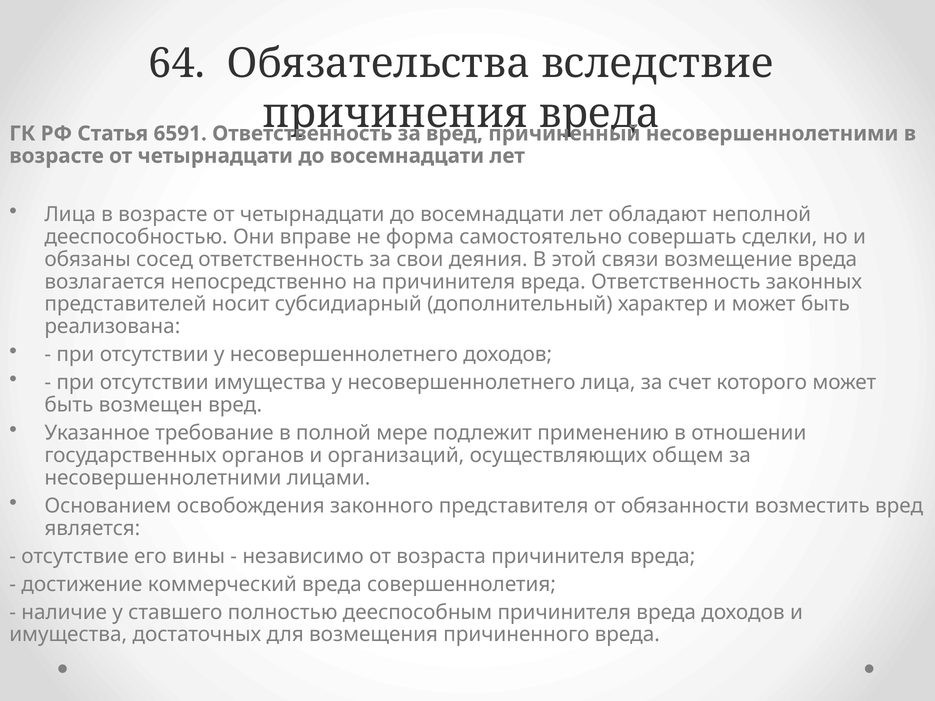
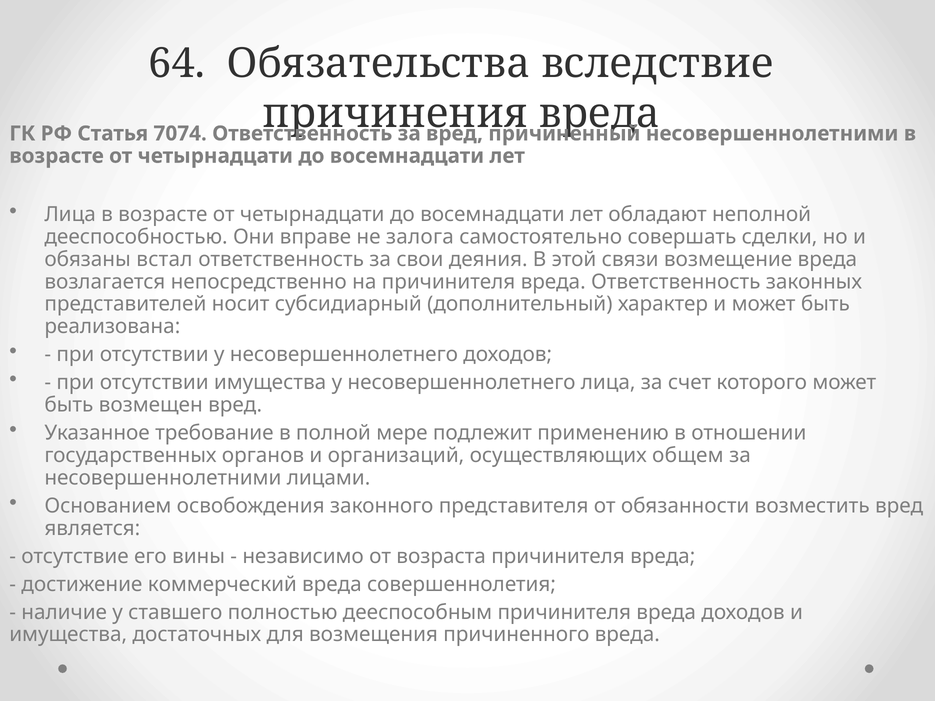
6591: 6591 -> 7074
форма: форма -> залога
сосед: сосед -> встал
